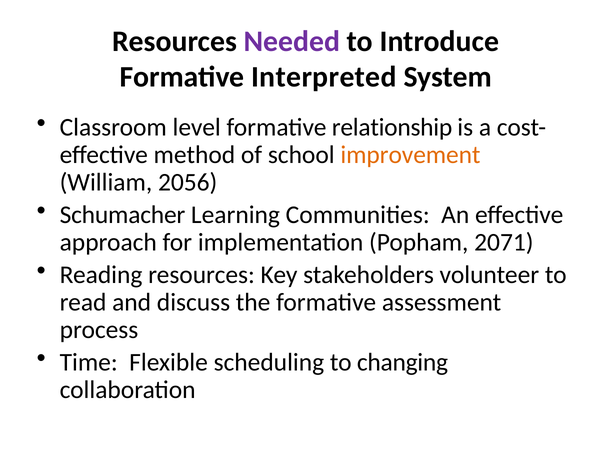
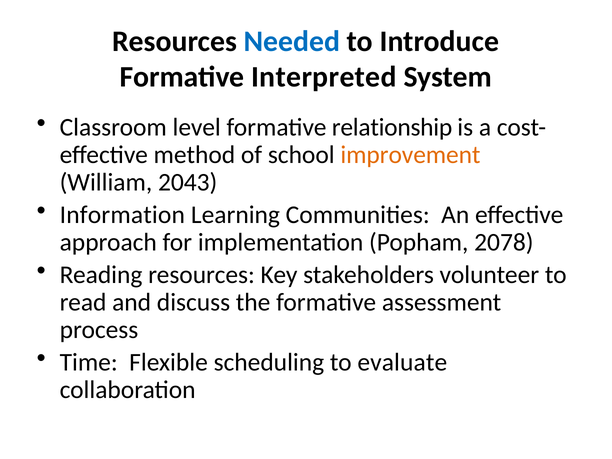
Needed colour: purple -> blue
2056: 2056 -> 2043
Schumacher: Schumacher -> Information
2071: 2071 -> 2078
changing: changing -> evaluate
